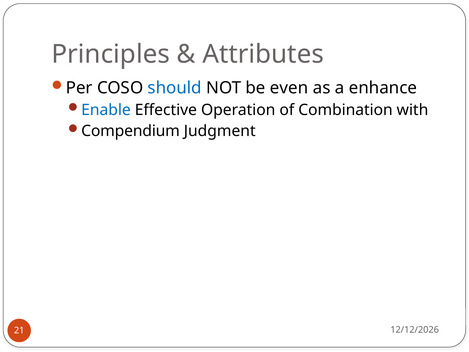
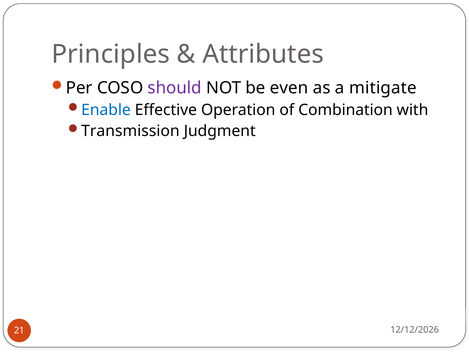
should colour: blue -> purple
enhance: enhance -> mitigate
Compendium: Compendium -> Transmission
